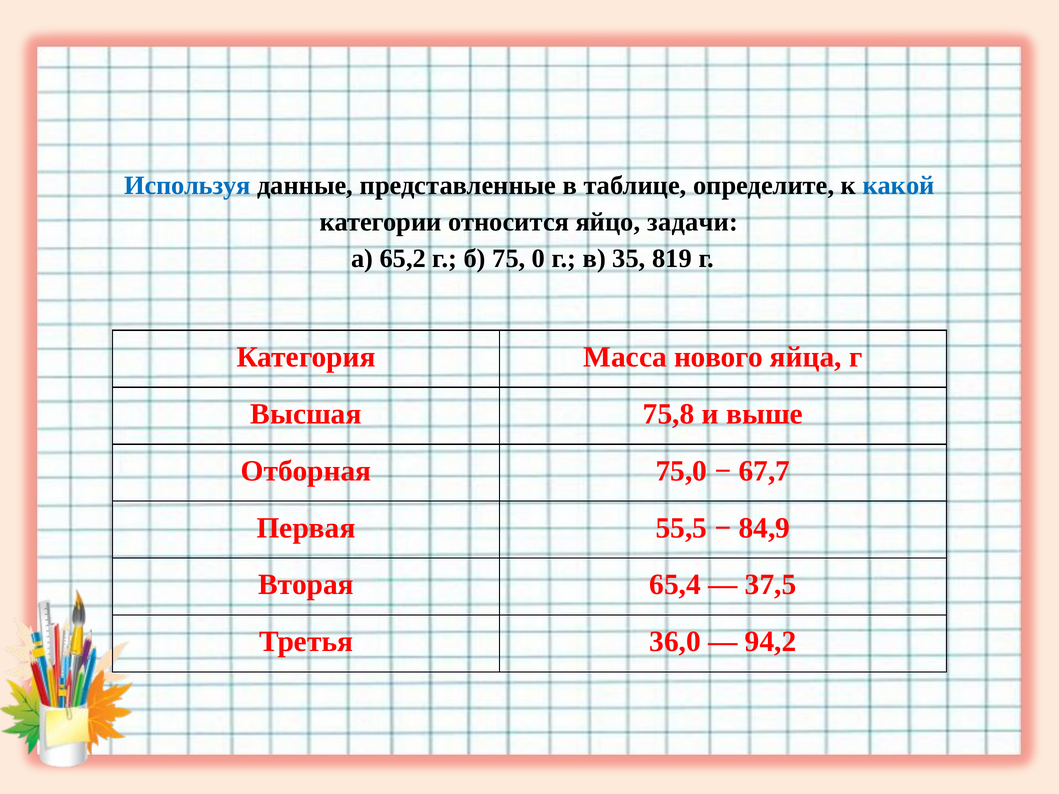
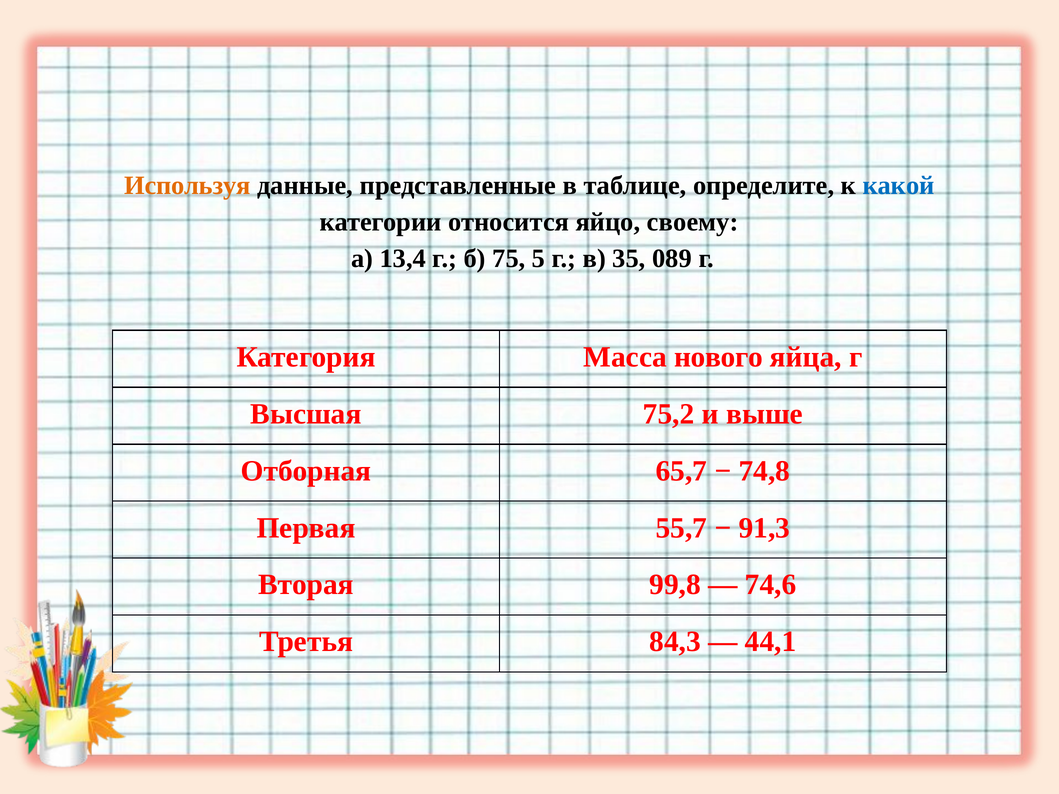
Используя colour: blue -> orange
задачи: задачи -> своему
65,2: 65,2 -> 13,4
0: 0 -> 5
819: 819 -> 089
75,8: 75,8 -> 75,2
75,0: 75,0 -> 65,7
67,7: 67,7 -> 74,8
55,5: 55,5 -> 55,7
84,9: 84,9 -> 91,3
65,4: 65,4 -> 99,8
37,5: 37,5 -> 74,6
36,0: 36,0 -> 84,3
94,2: 94,2 -> 44,1
